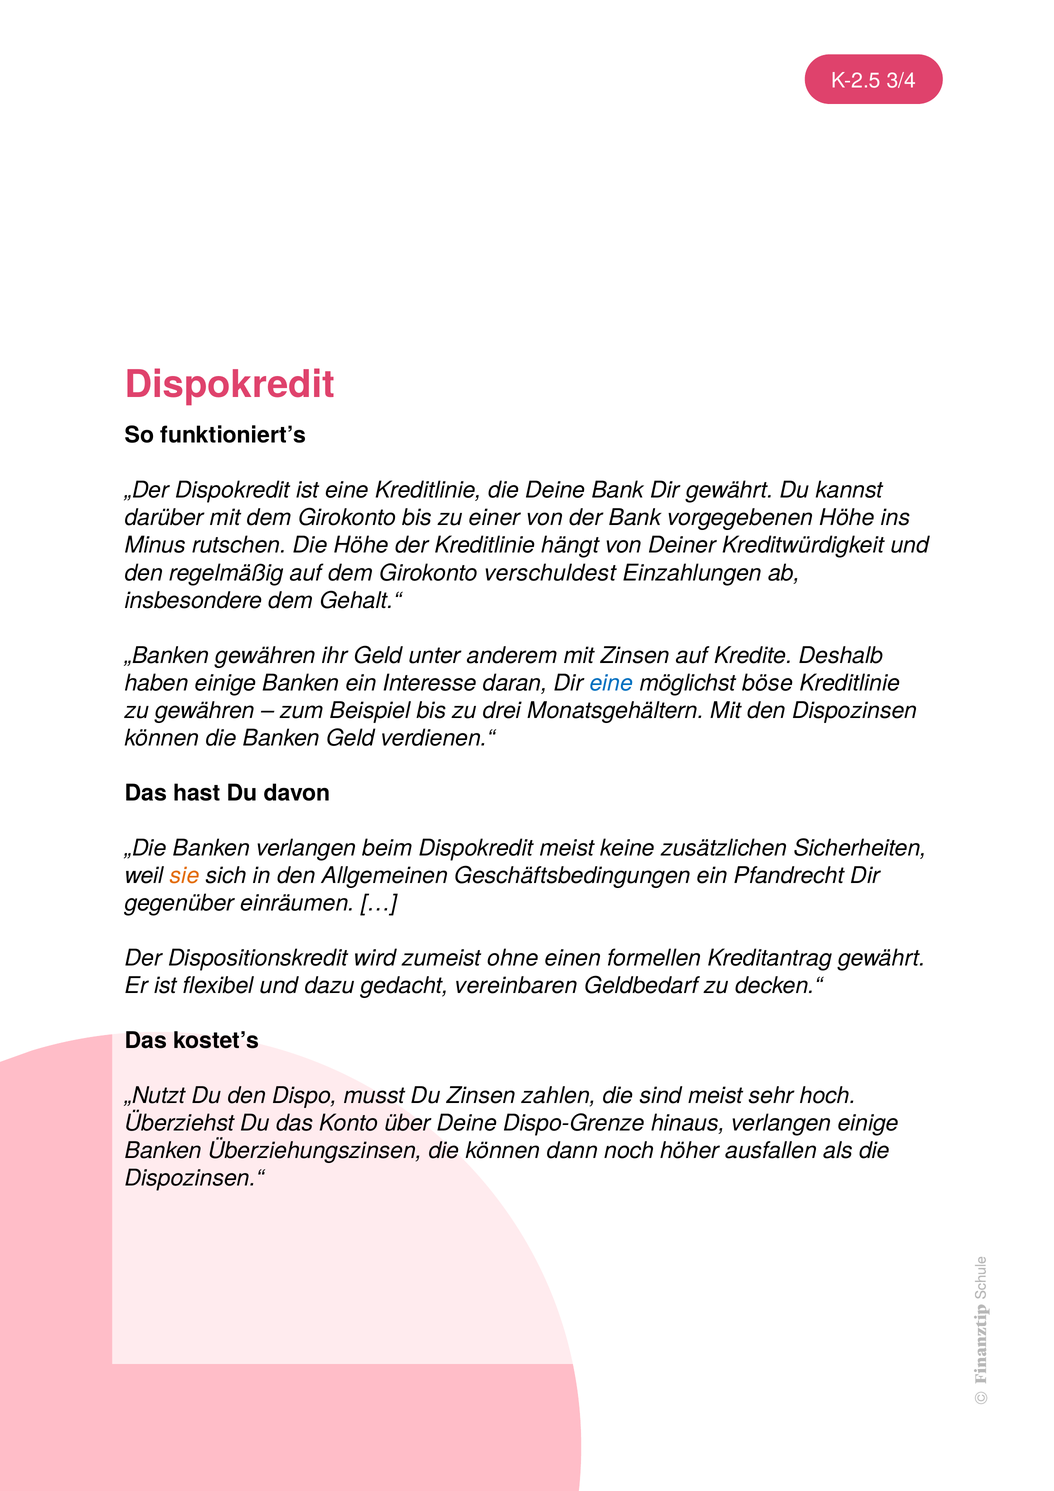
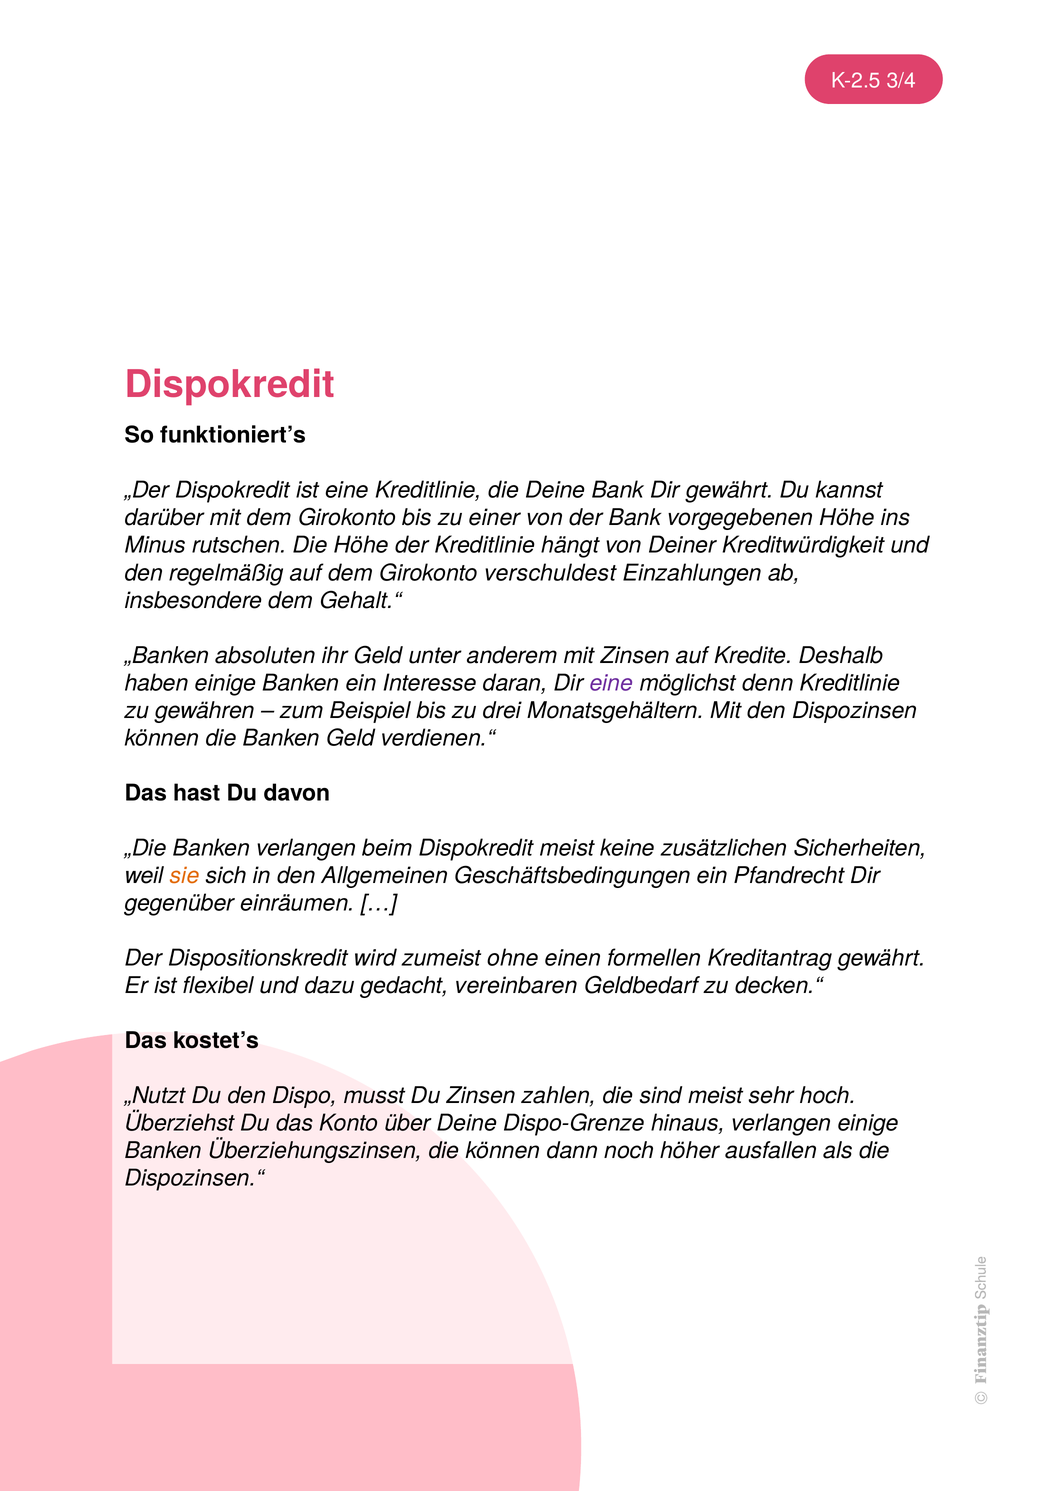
„Banken gewähren: gewähren -> absoluten
eine at (611, 683) colour: blue -> purple
böse: böse -> denn
